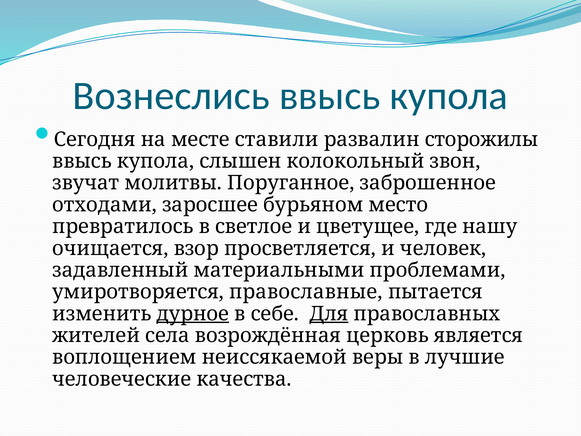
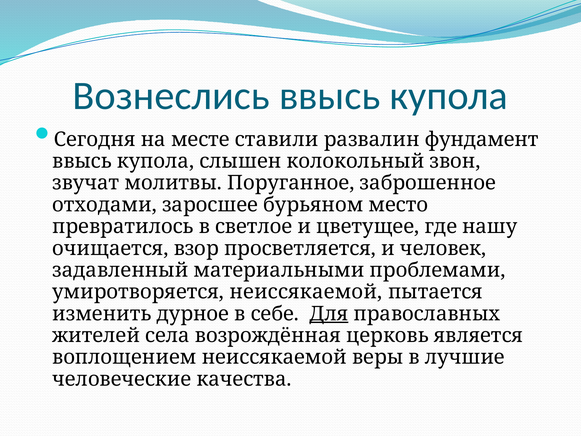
сторожилы: сторожилы -> фундамент
умиротворяется православные: православные -> неиссякаемой
дурное underline: present -> none
